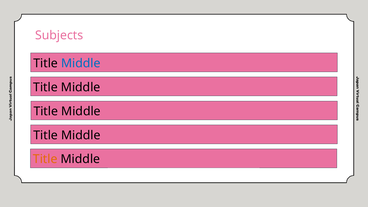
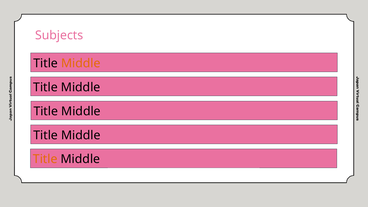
Middle at (81, 63) colour: blue -> orange
